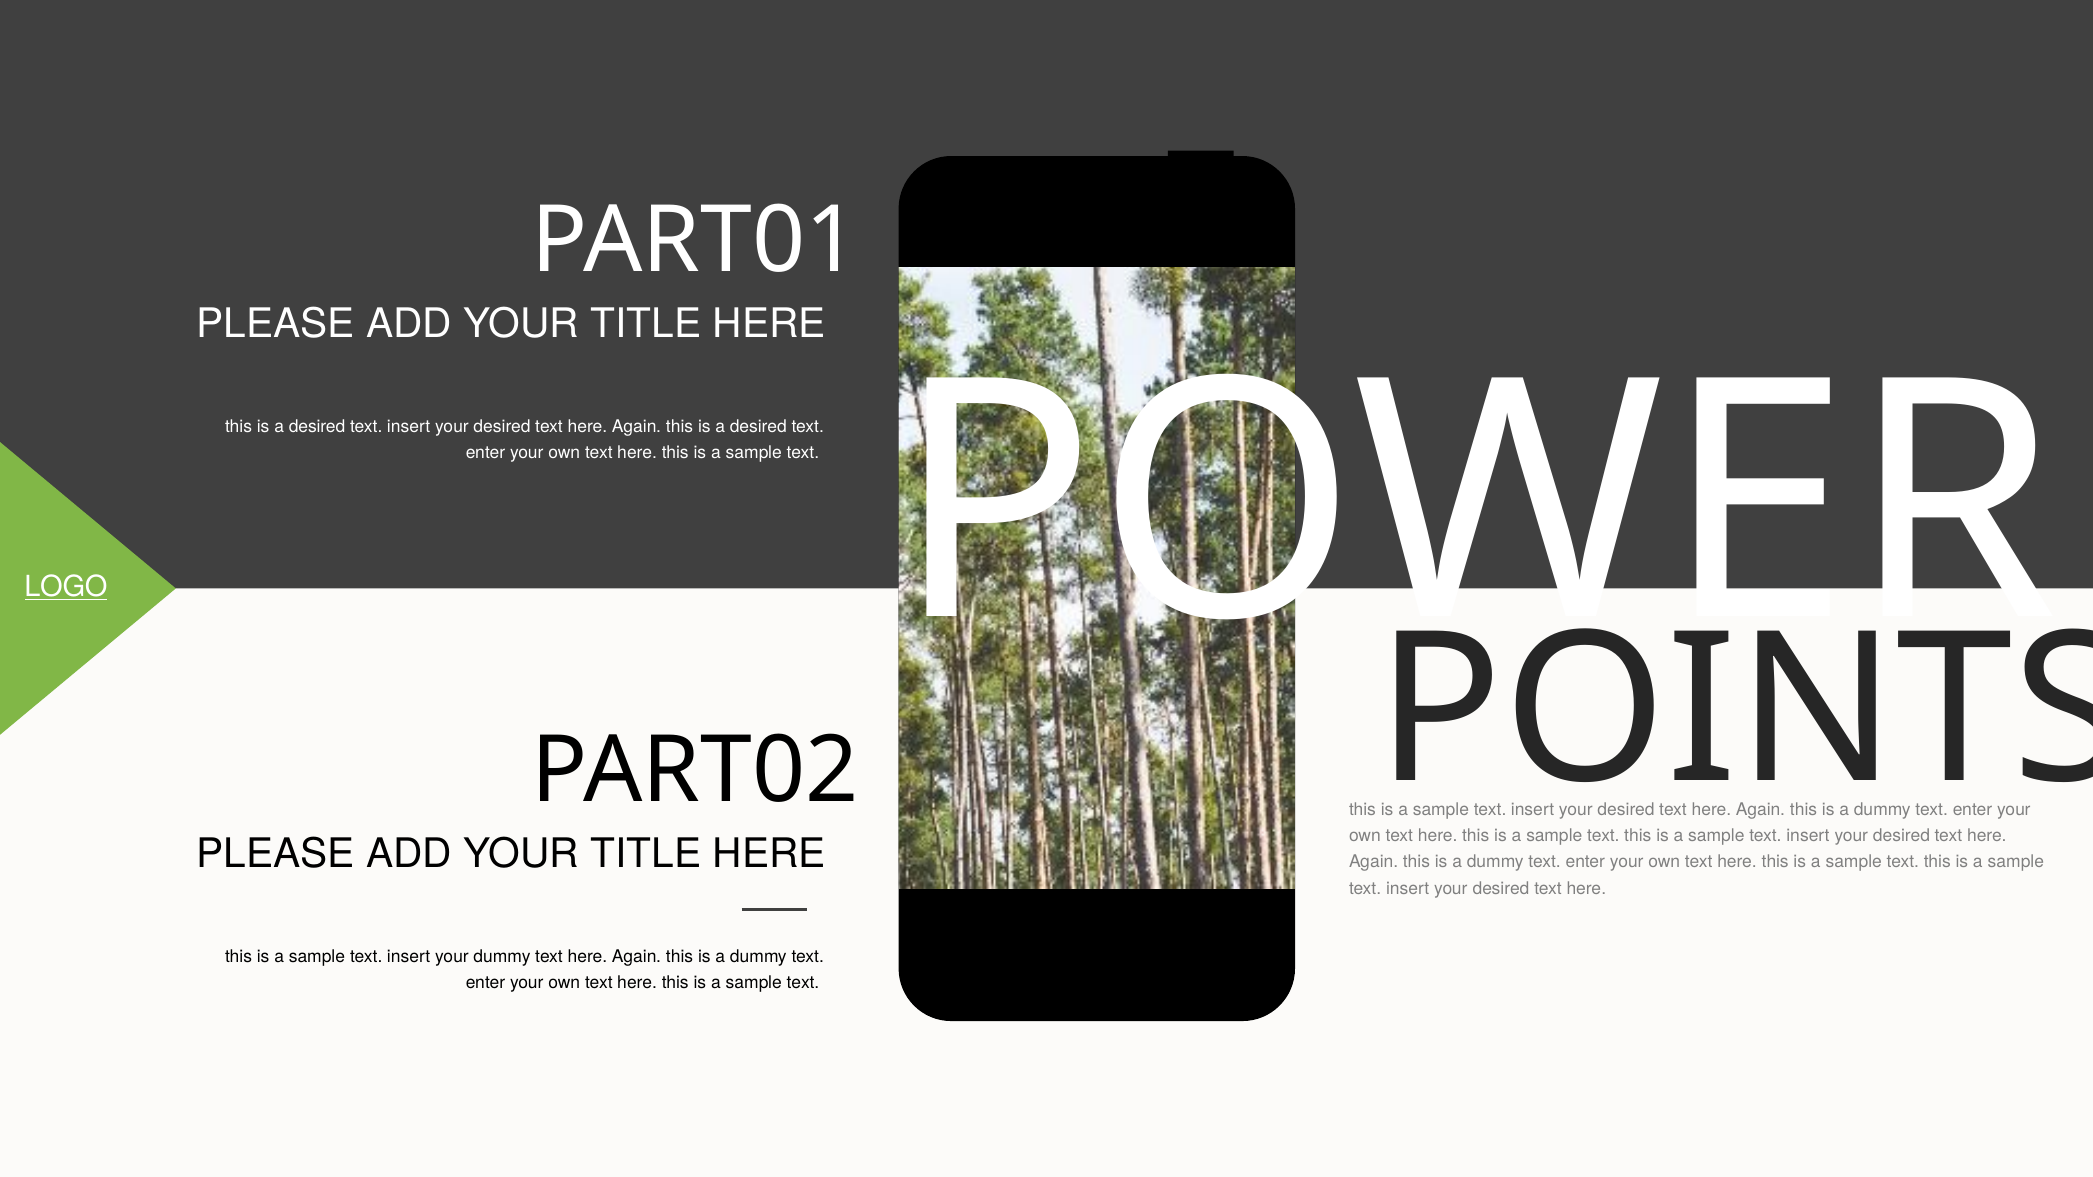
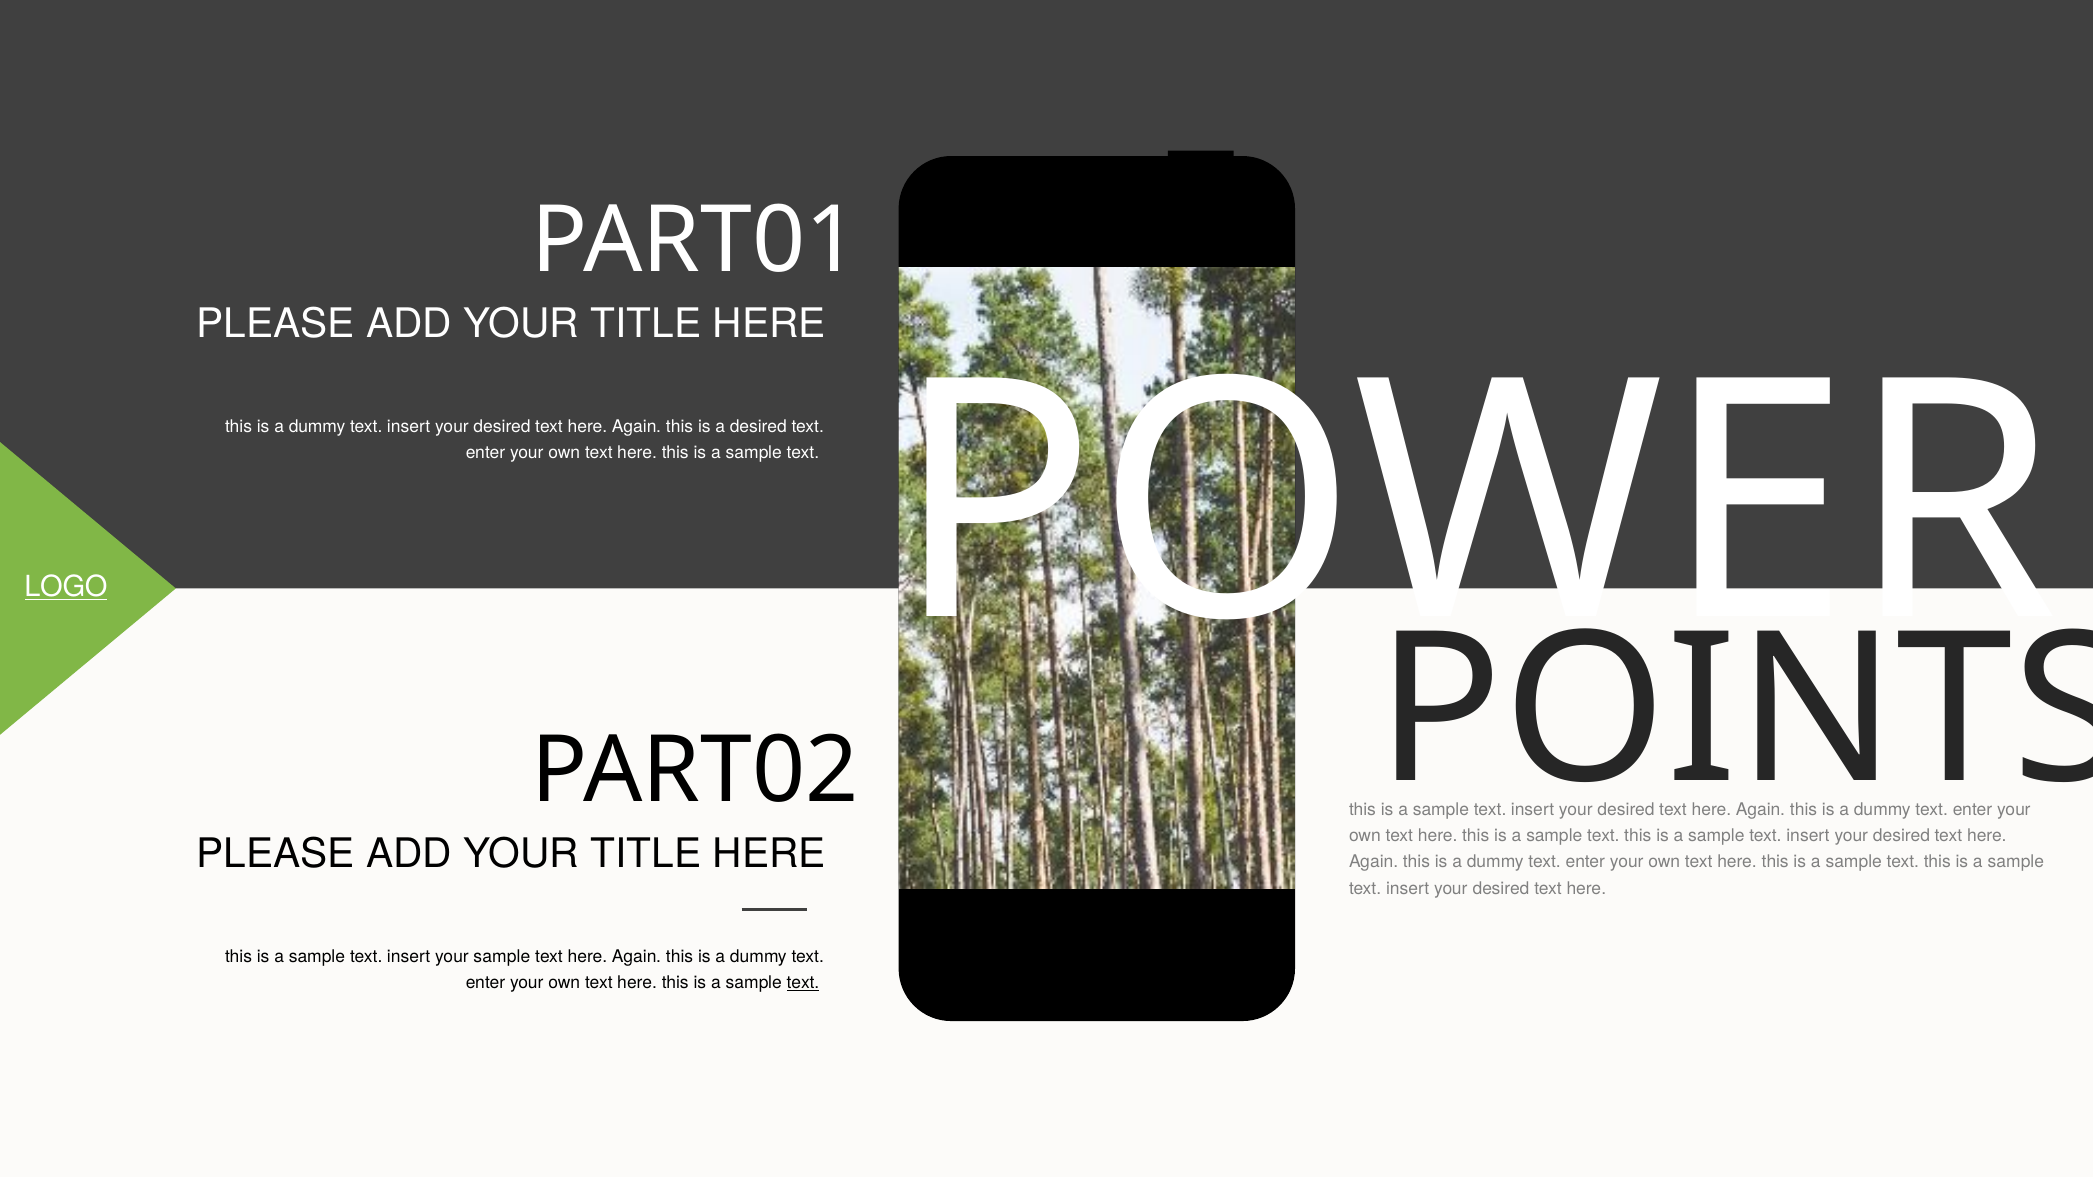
desired at (317, 427): desired -> dummy
your dummy: dummy -> sample
text at (803, 983) underline: none -> present
